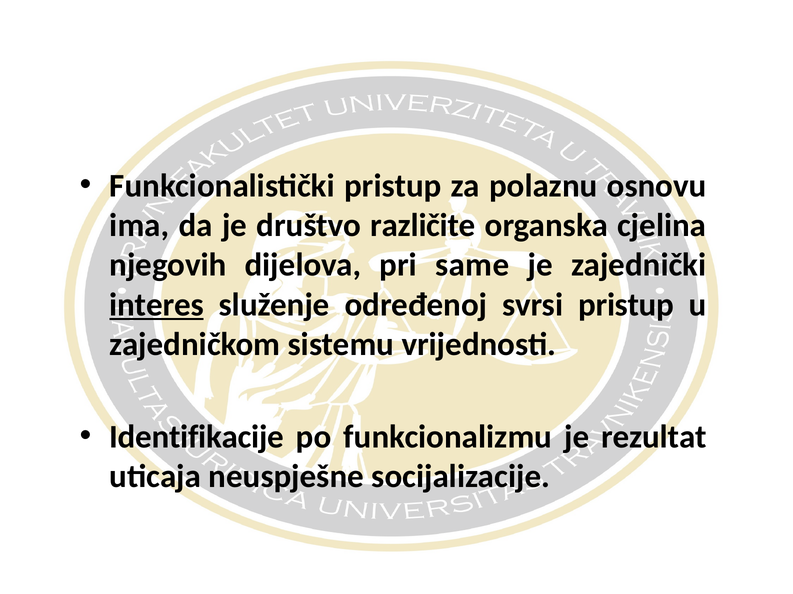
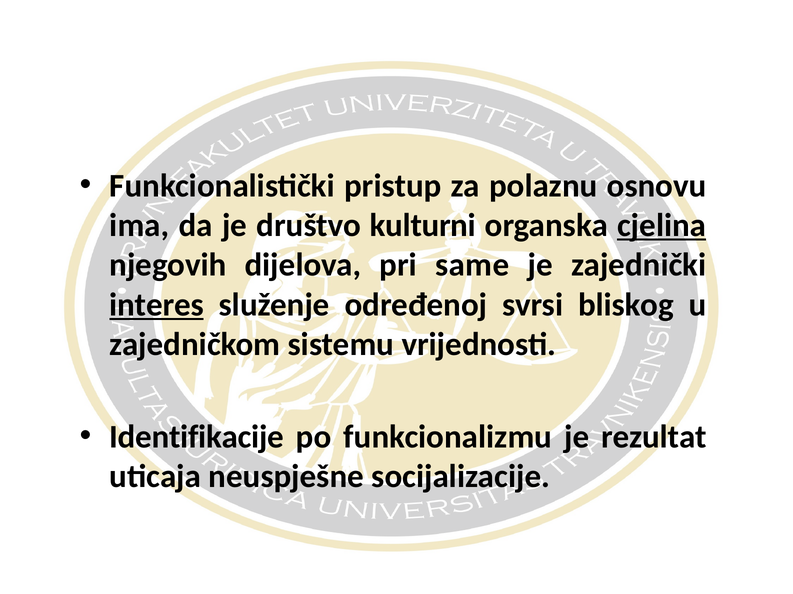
različite: različite -> kulturni
cjelina underline: none -> present
svrsi pristup: pristup -> bliskog
